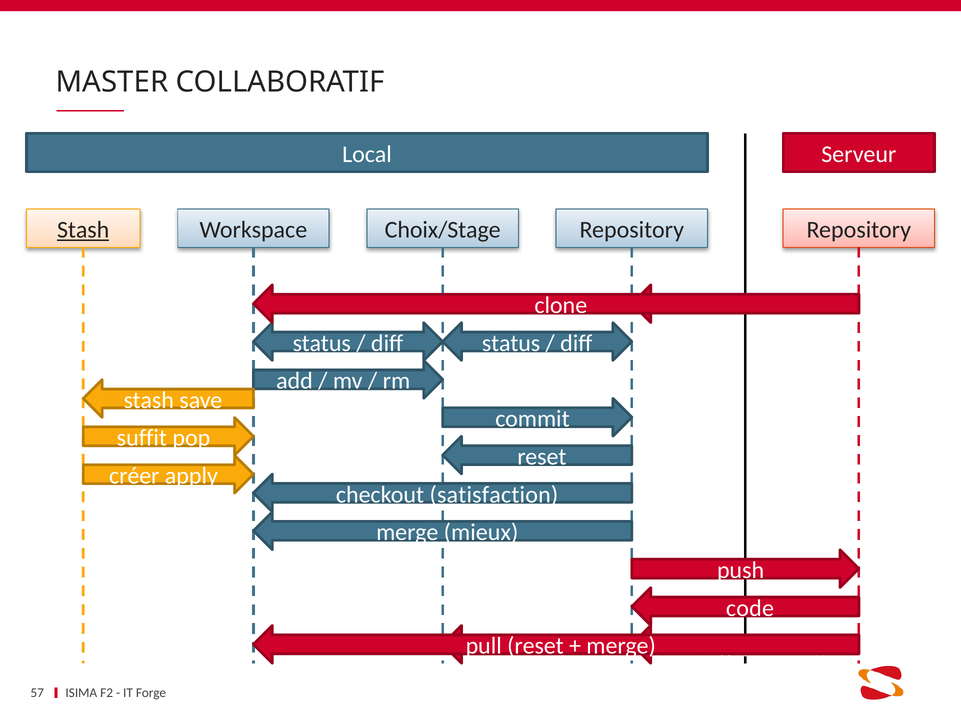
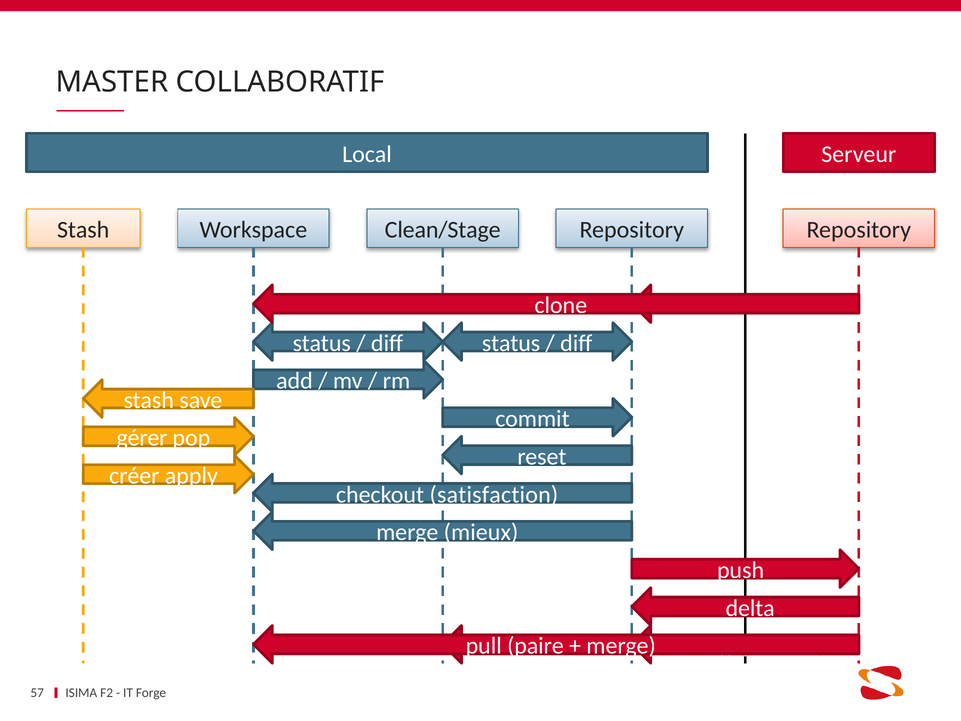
Stash at (83, 230) underline: present -> none
Choix/Stage: Choix/Stage -> Clean/Stage
suffit: suffit -> gérer
code: code -> delta
pull reset: reset -> paire
